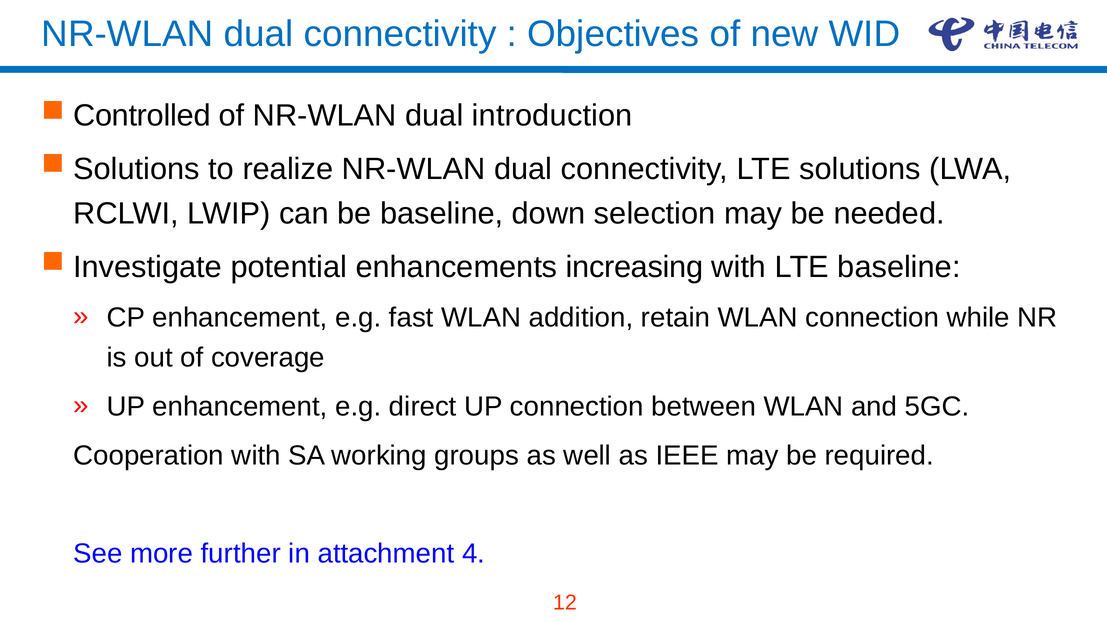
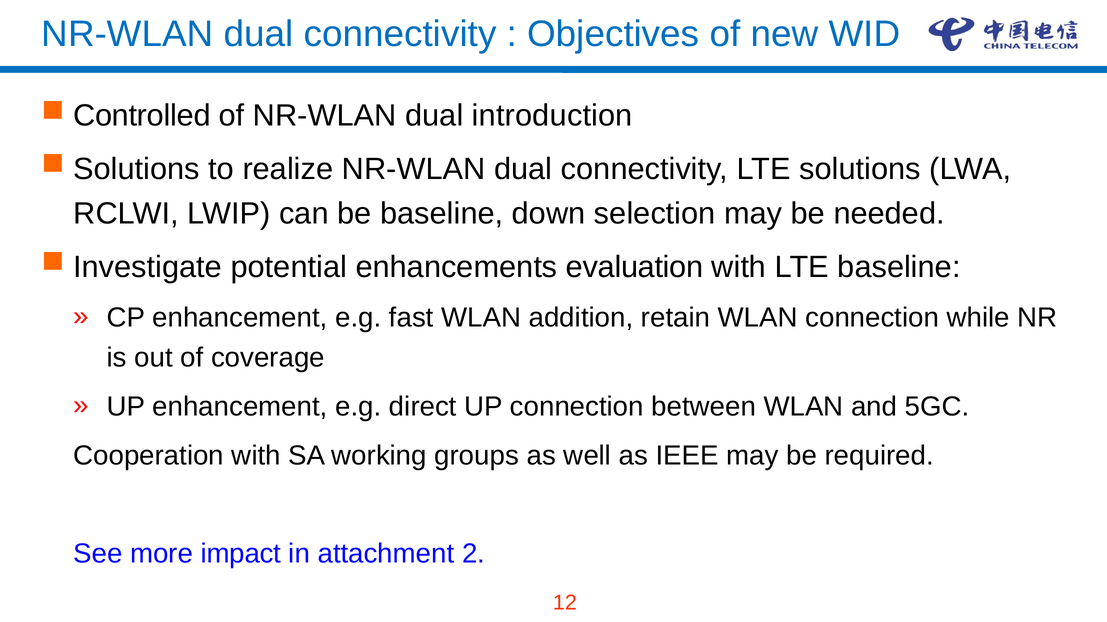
increasing: increasing -> evaluation
further: further -> impact
4: 4 -> 2
